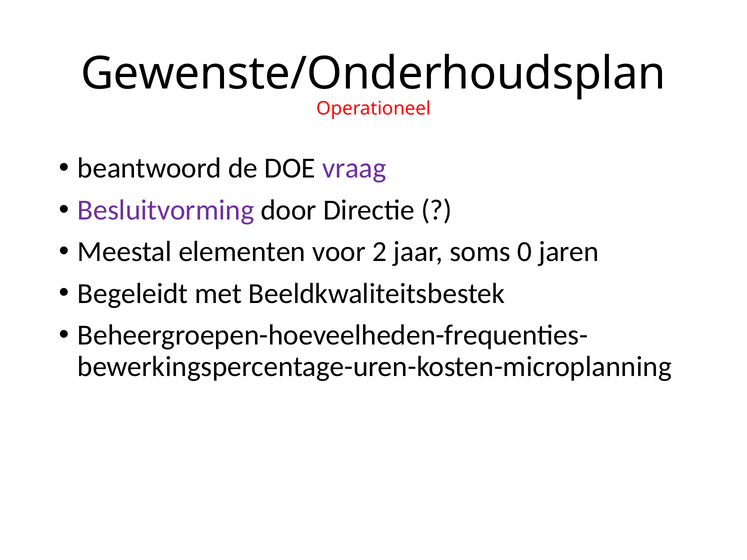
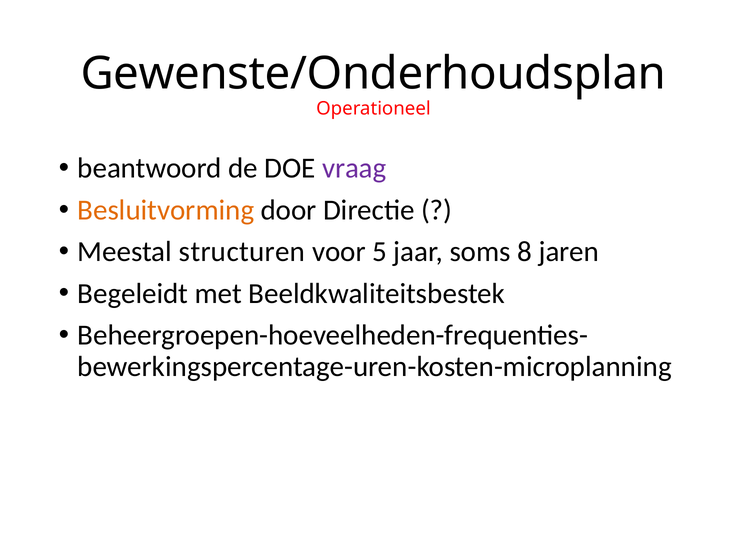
Besluitvorming colour: purple -> orange
elementen: elementen -> structuren
2: 2 -> 5
0: 0 -> 8
